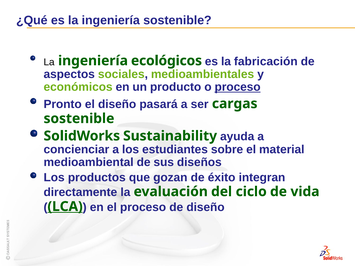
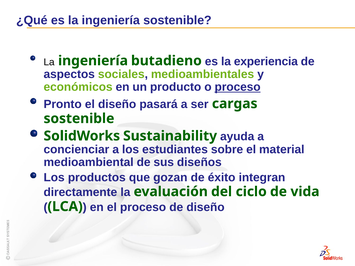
ecológicos: ecológicos -> butadieno
fabricación: fabricación -> experiencia
LCA underline: present -> none
